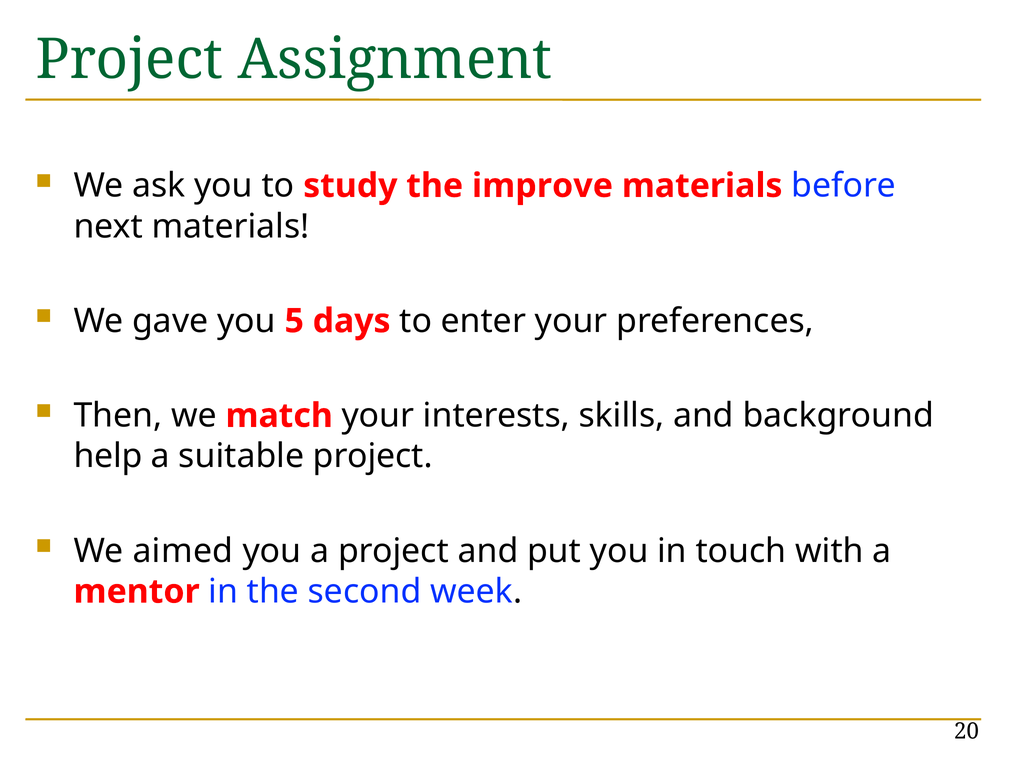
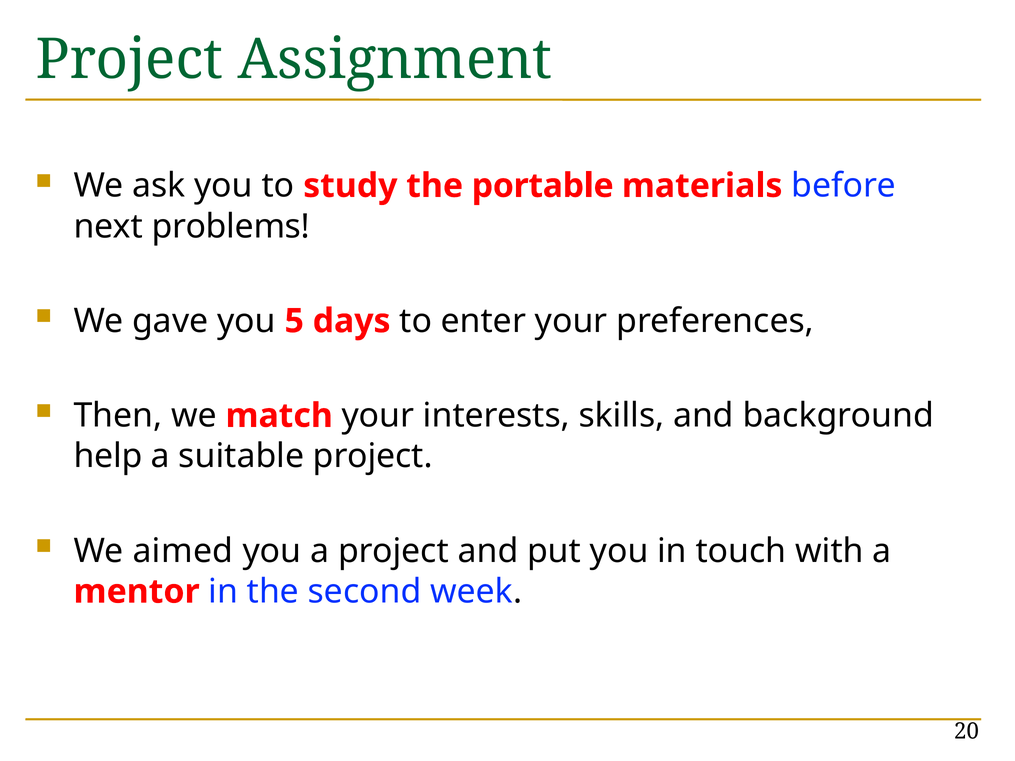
improve: improve -> portable
next materials: materials -> problems
